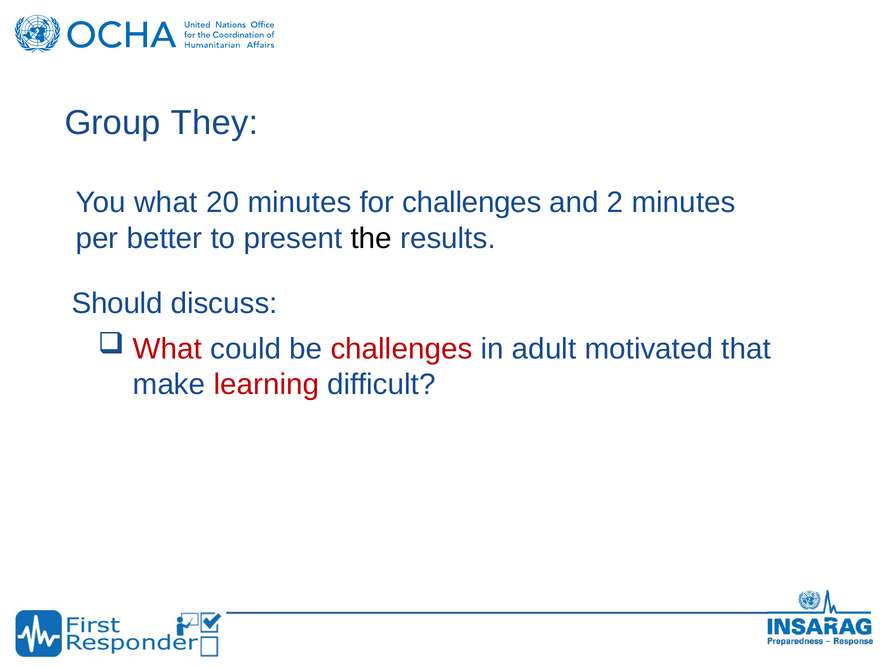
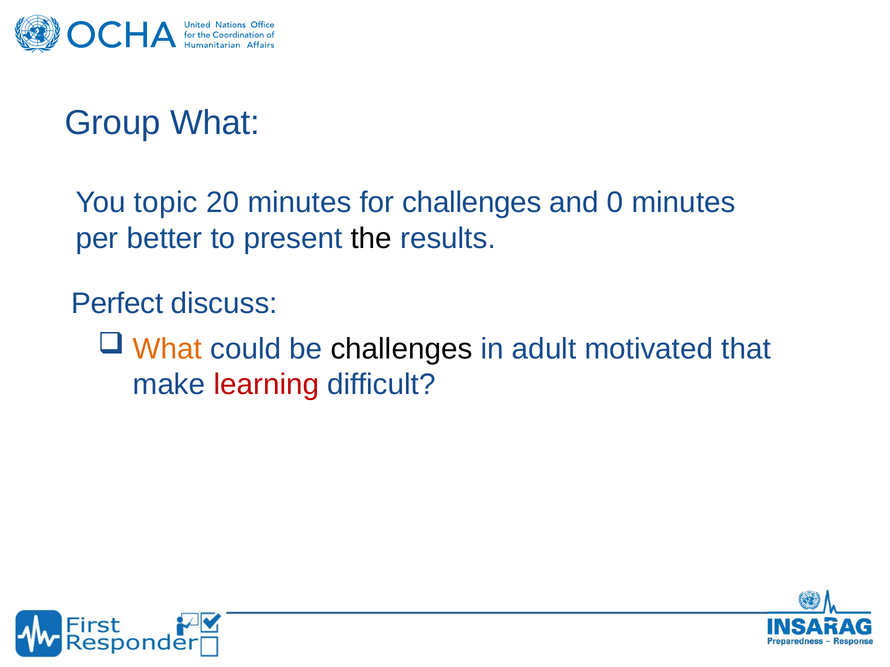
Group They: They -> What
You what: what -> topic
2: 2 -> 0
Should: Should -> Perfect
What at (167, 349) colour: red -> orange
challenges at (401, 349) colour: red -> black
